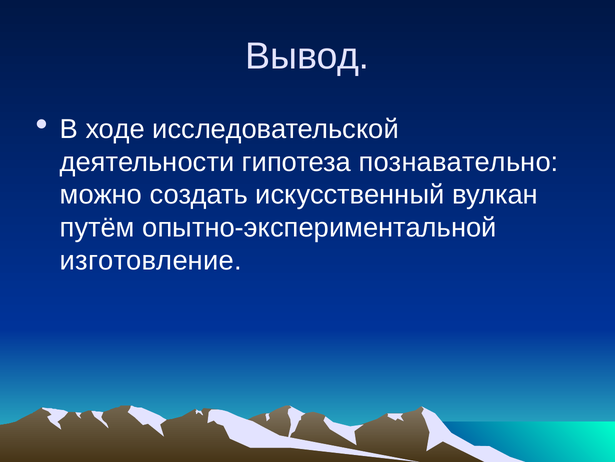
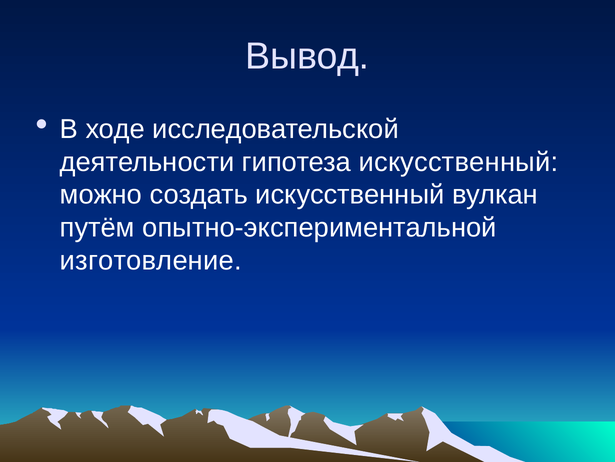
гипотеза познавательно: познавательно -> искусственный
